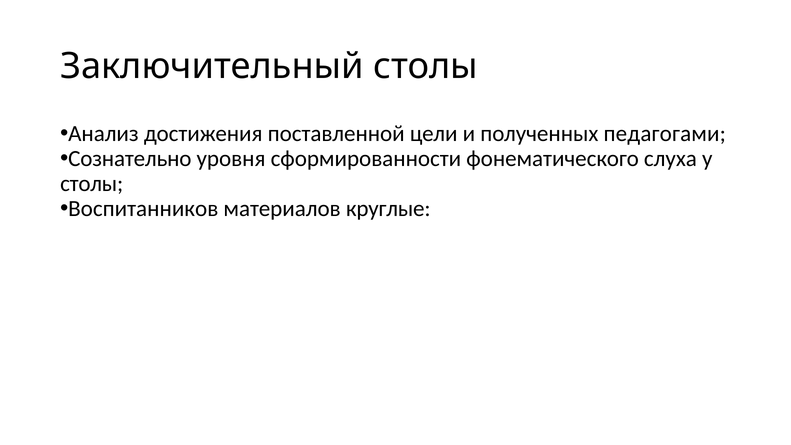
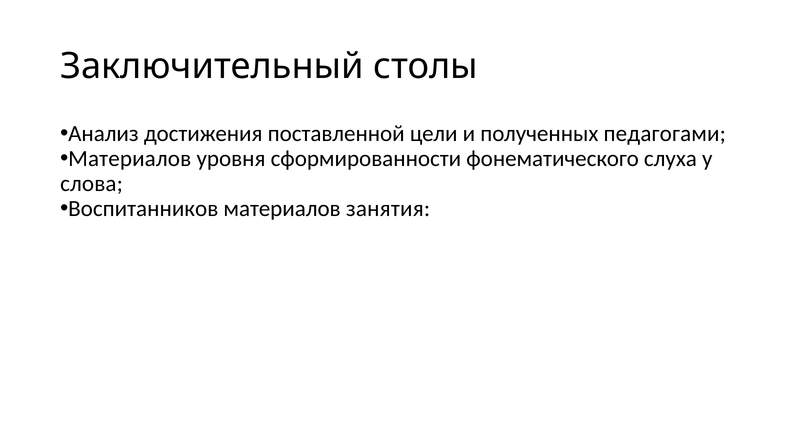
Сознательно at (130, 159): Сознательно -> Материалов
столы at (92, 184): столы -> слова
круглые: круглые -> занятия
